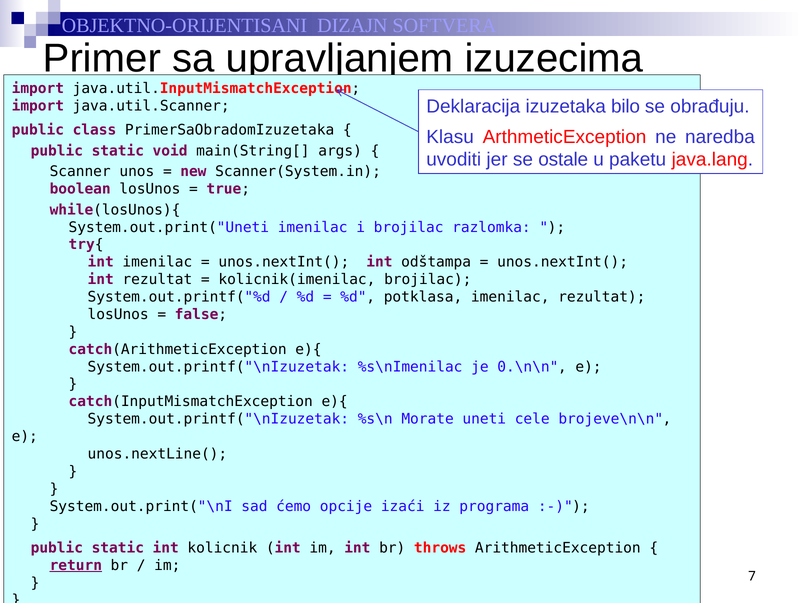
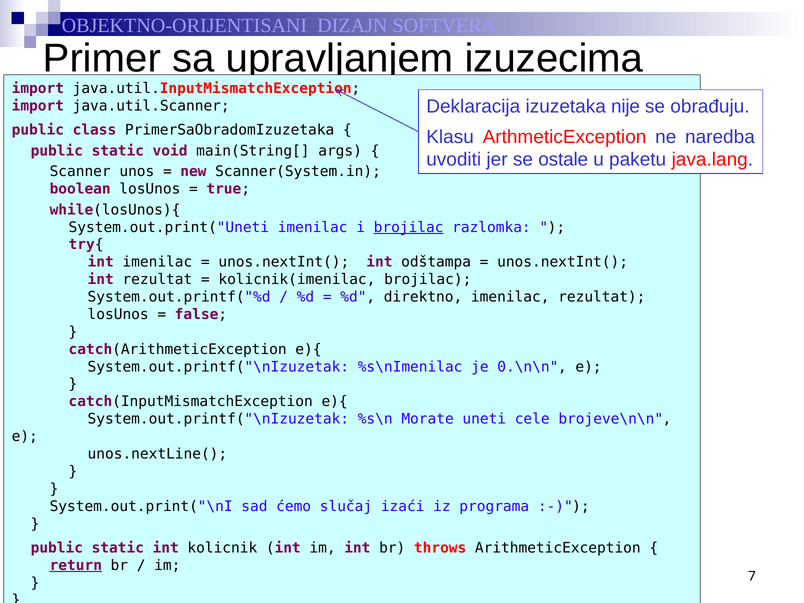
bilo: bilo -> nije
brojilac at (409, 227) underline: none -> present
potklasa: potklasa -> direktno
opcije: opcije -> slučaj
